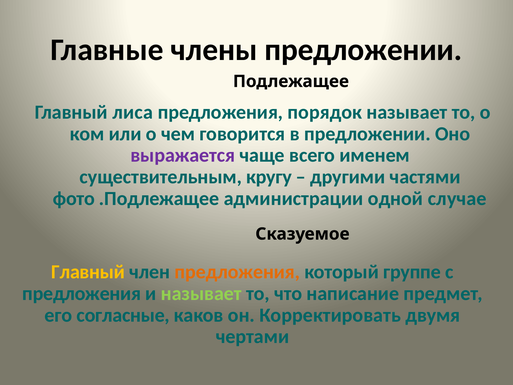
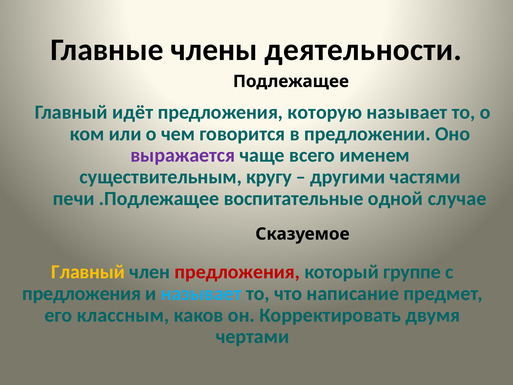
члены предложении: предложении -> деятельности
лиса: лиса -> идёт
порядок: порядок -> которую
фото: фото -> печи
администрации: администрации -> воспитательные
предложения at (237, 272) colour: orange -> red
называет at (201, 293) colour: light green -> light blue
согласные: согласные -> классным
